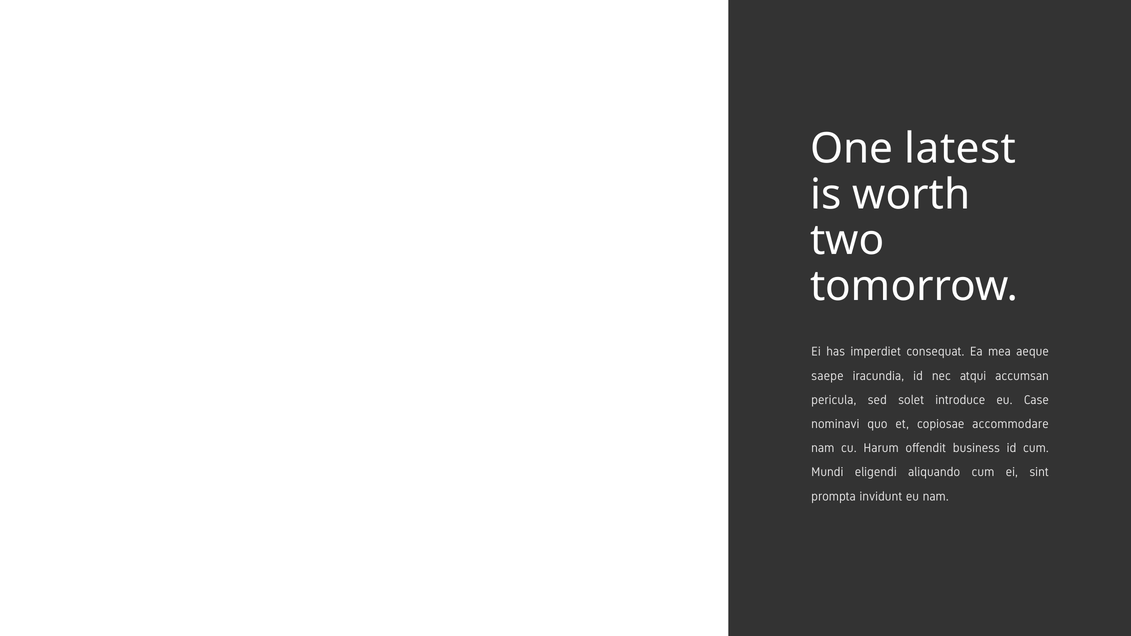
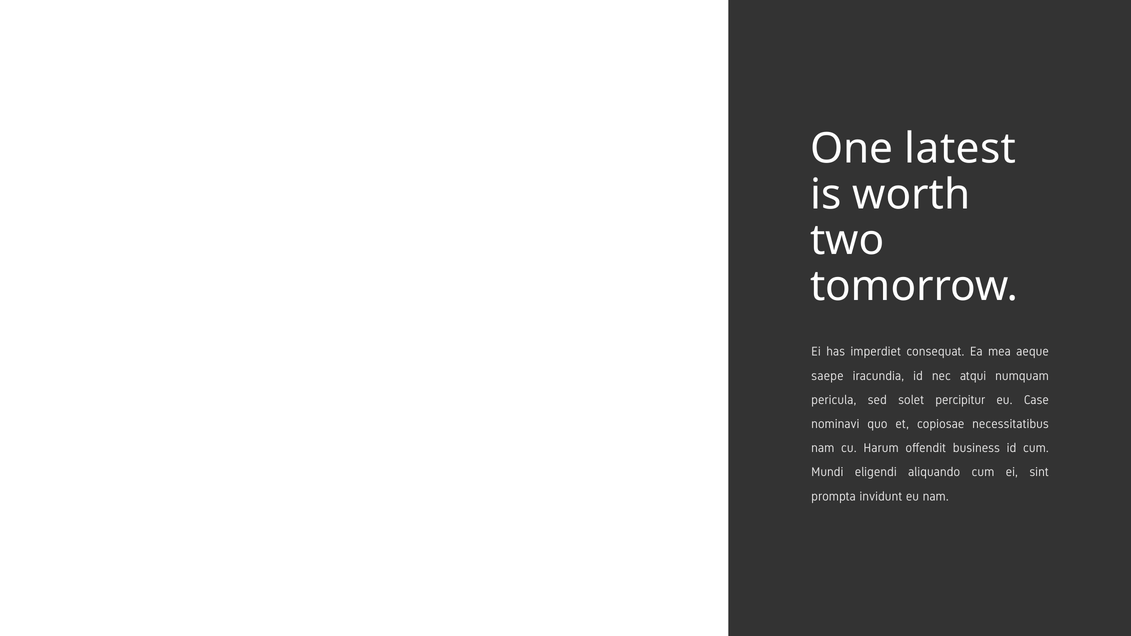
accumsan: accumsan -> numquam
introduce: introduce -> percipitur
accommodare: accommodare -> necessitatibus
